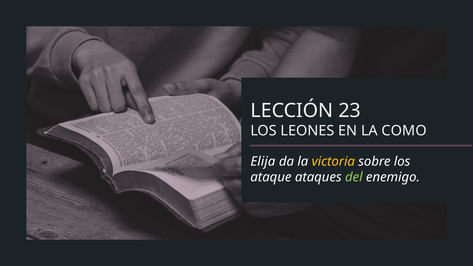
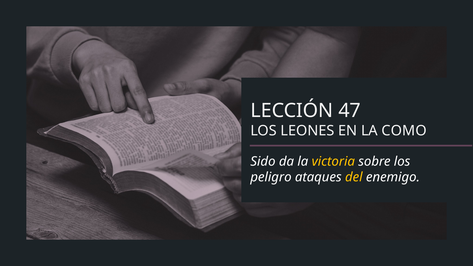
23: 23 -> 47
Elija: Elija -> Sido
ataque: ataque -> peligro
del colour: light green -> yellow
